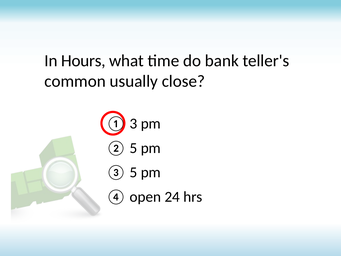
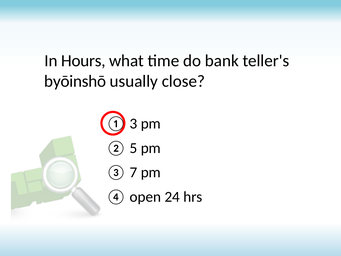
common: common -> byōinshō
③ 5: 5 -> 7
